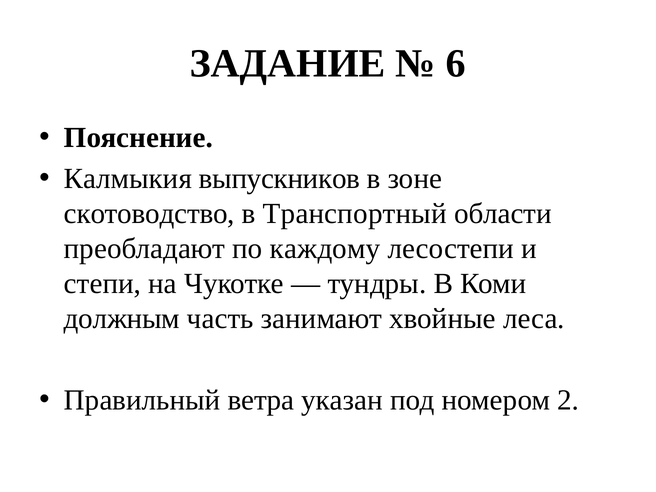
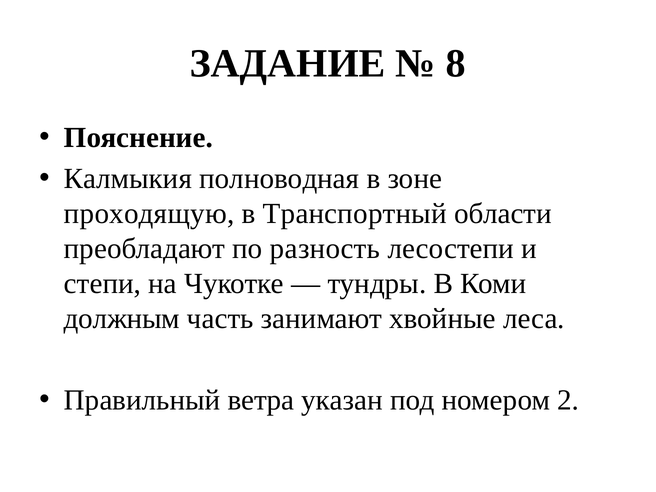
6: 6 -> 8
выпускников: выпускников -> полноводная
скотоводство: скотоводство -> проходящую
каждому: каждому -> разность
